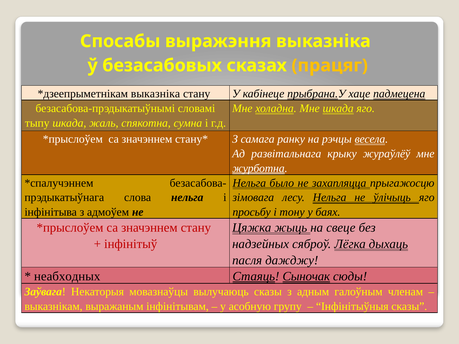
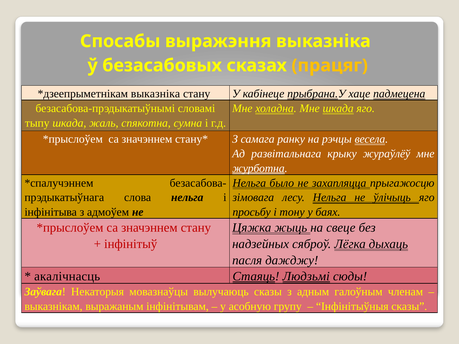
неабходных: неабходных -> акалічнасць
Сыночак: Сыночак -> Людзьмі
